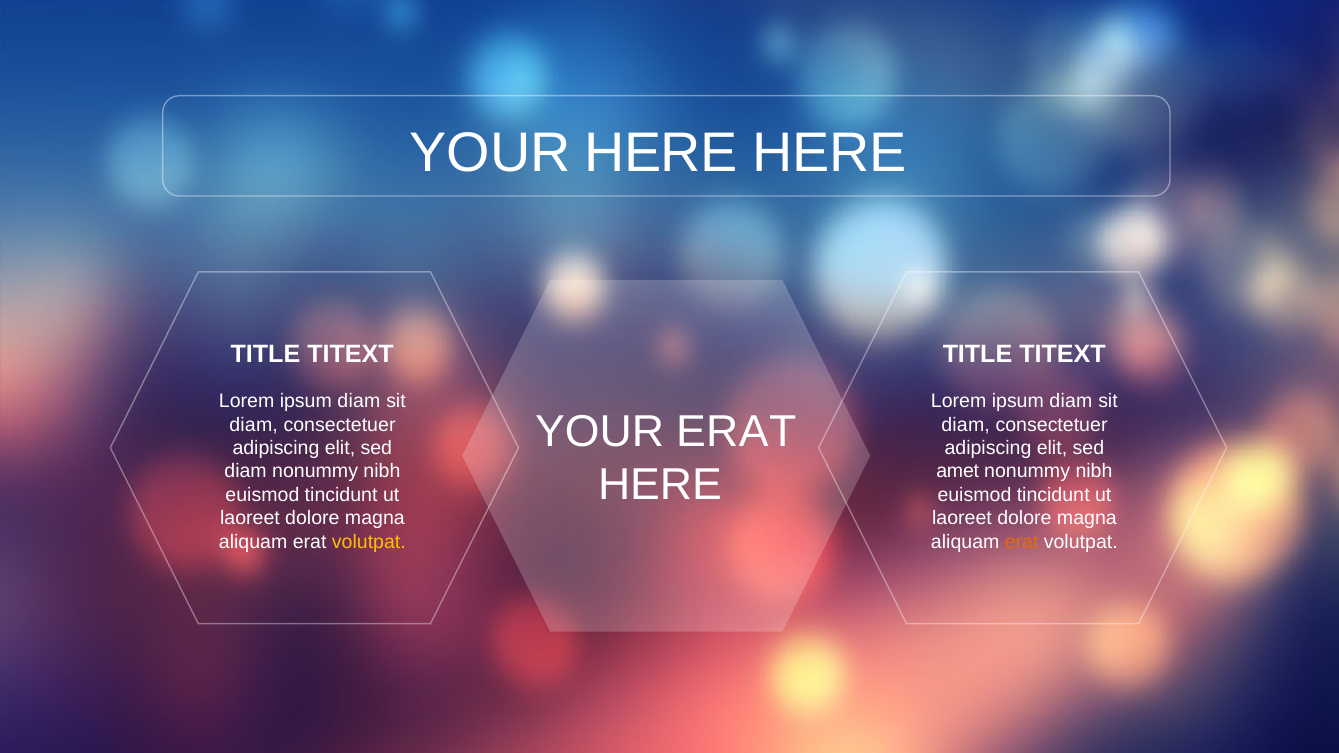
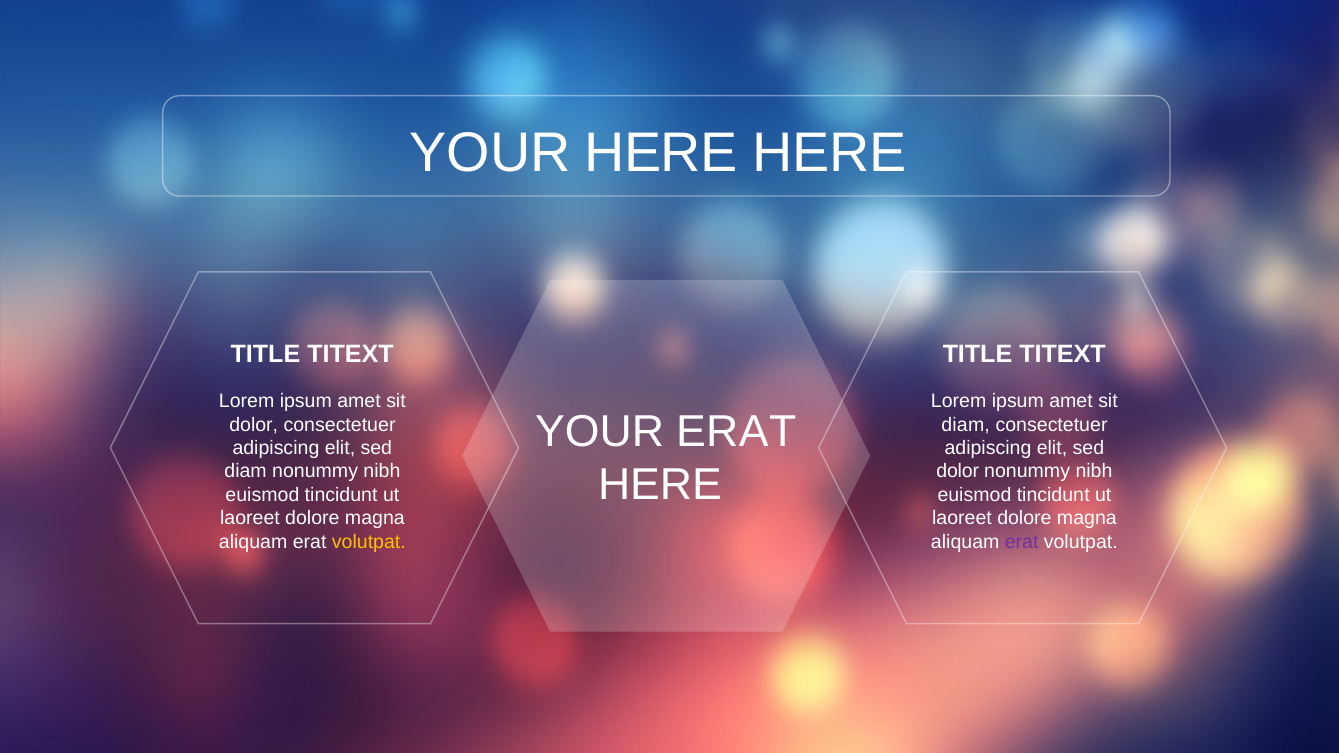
diam at (359, 401): diam -> amet
diam at (1071, 401): diam -> amet
diam at (254, 425): diam -> dolor
amet at (958, 472): amet -> dolor
erat at (1022, 542) colour: orange -> purple
